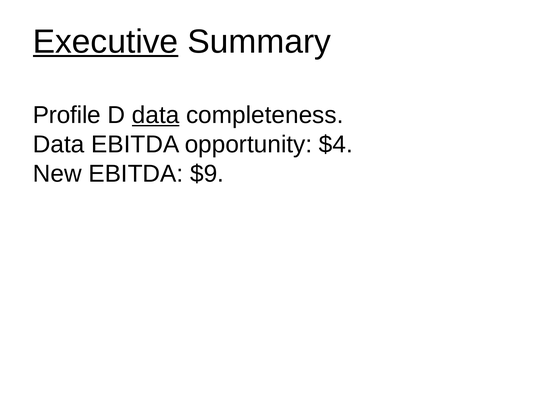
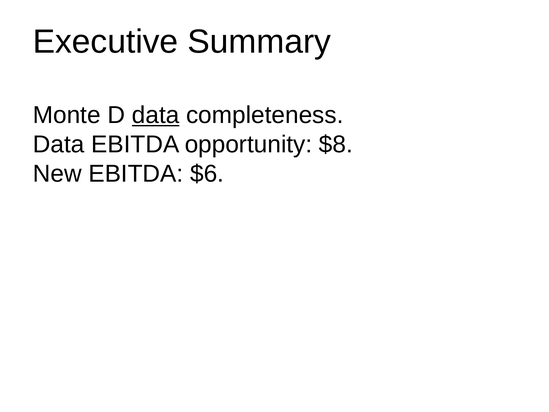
Executive underline: present -> none
Profile: Profile -> Monte
$4: $4 -> $8
$9: $9 -> $6
